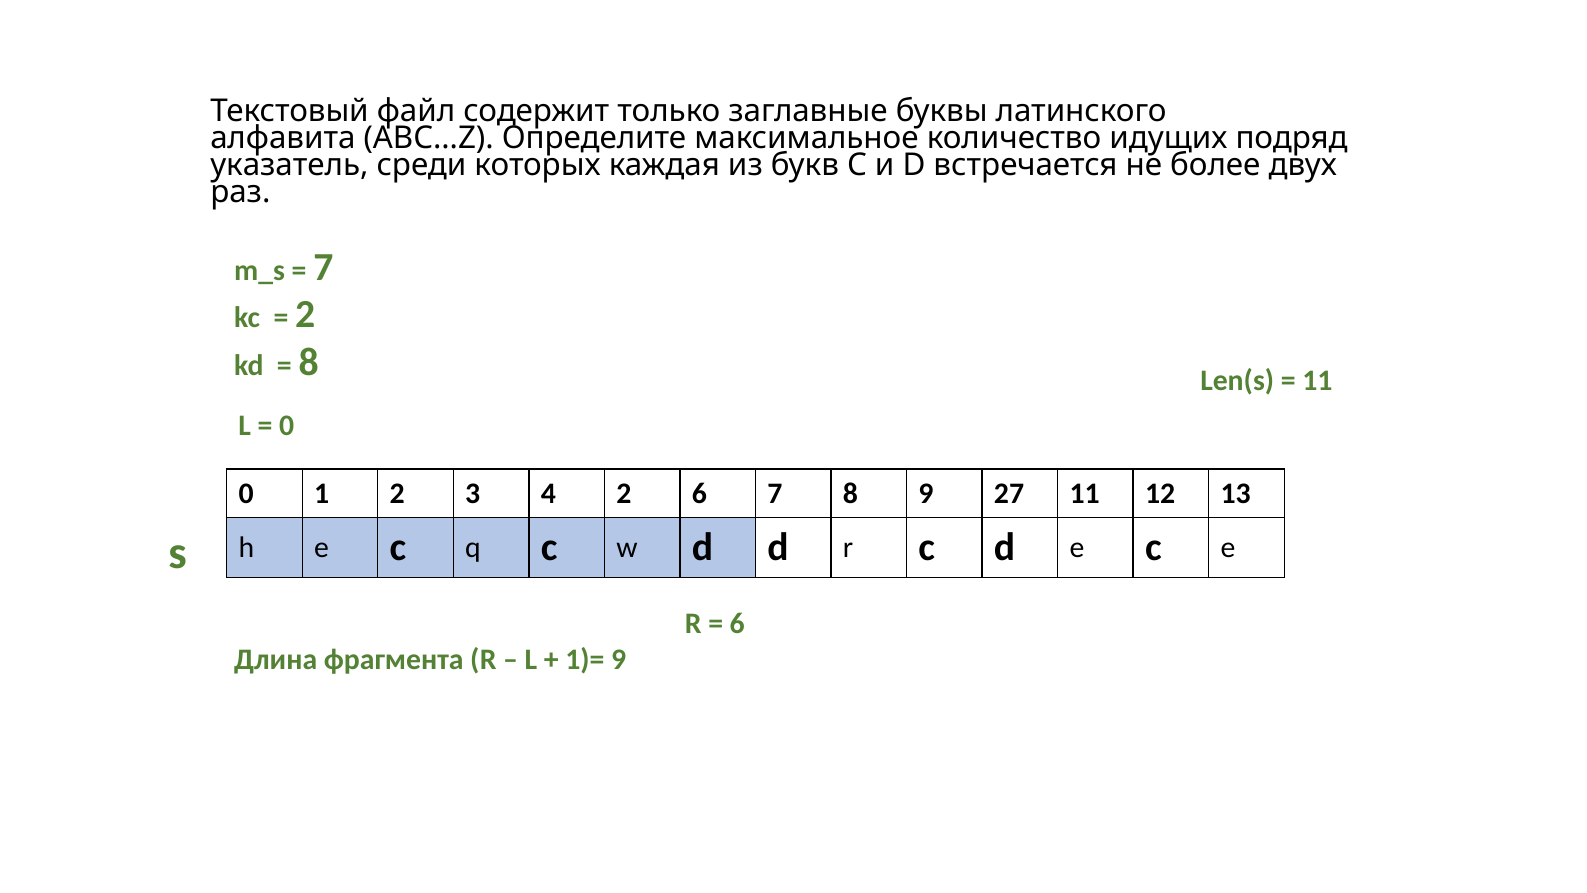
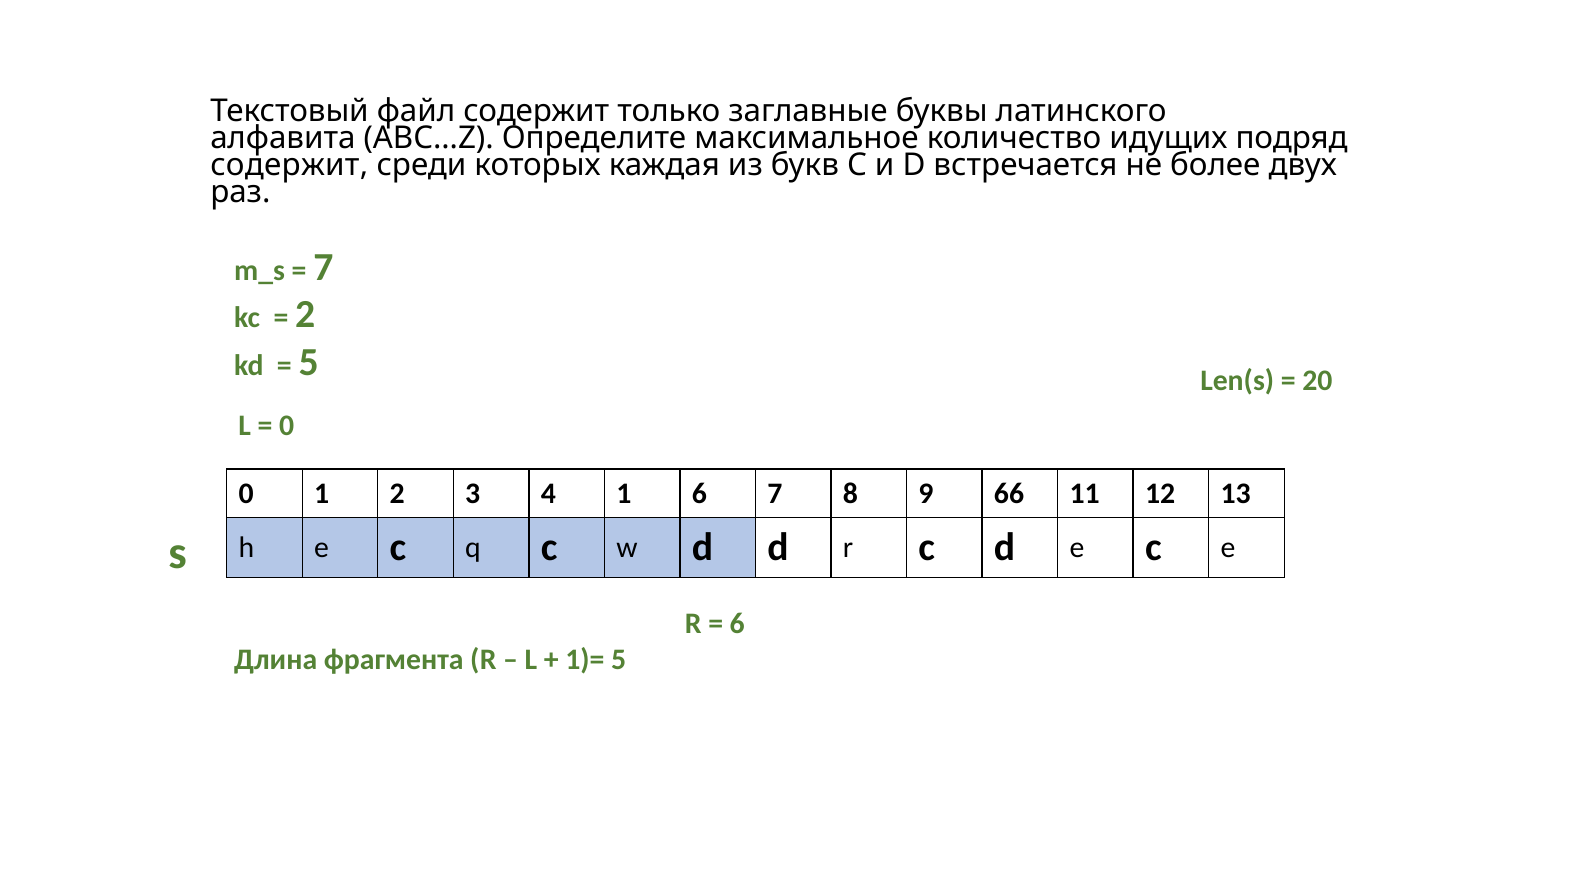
указатель at (289, 165): указатель -> содержит
8 at (309, 362): 8 -> 5
11 at (1317, 381): 11 -> 20
4 2: 2 -> 1
27: 27 -> 66
1)= 9: 9 -> 5
